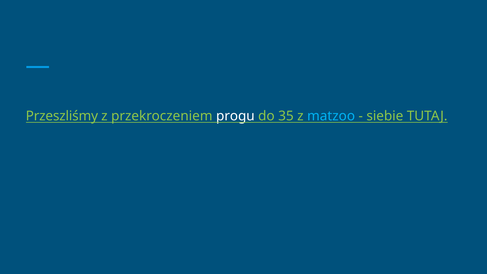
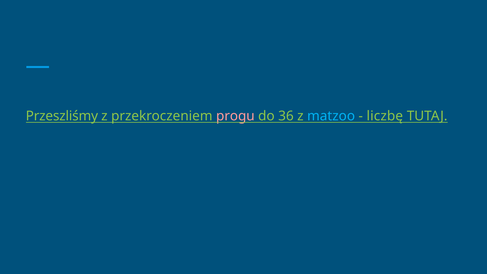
progu colour: white -> pink
35: 35 -> 36
siebie: siebie -> liczbę
